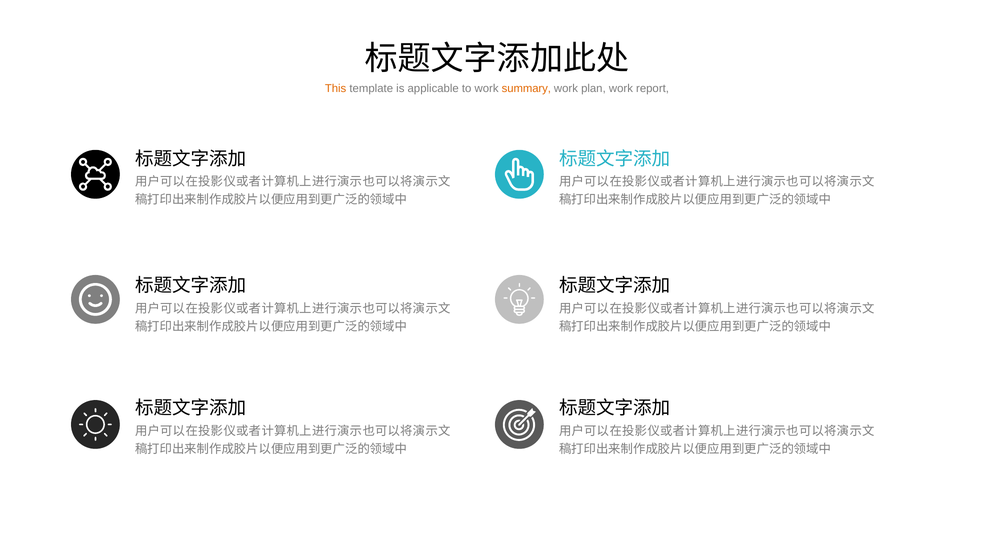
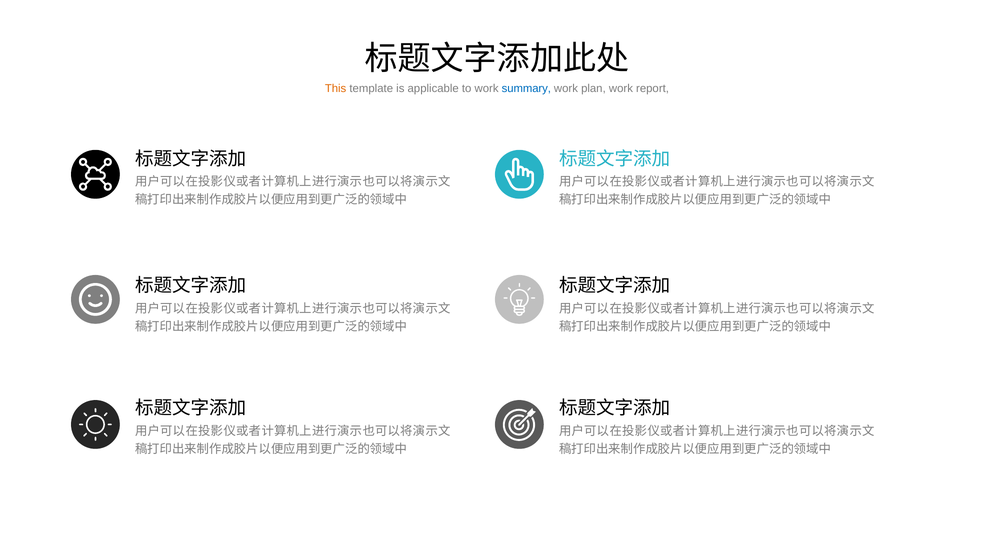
summary colour: orange -> blue
